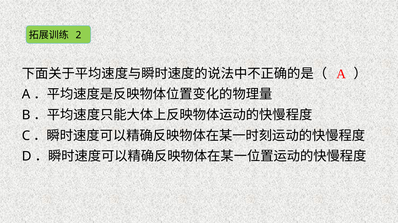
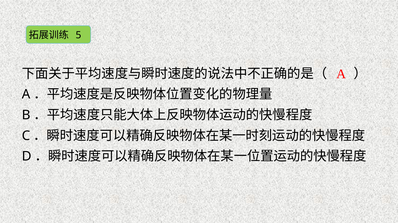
2: 2 -> 5
